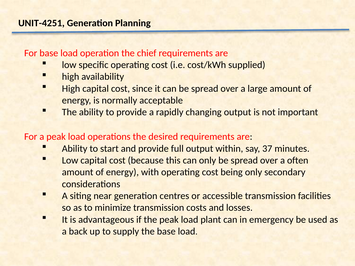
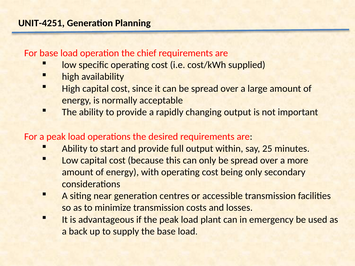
37: 37 -> 25
often: often -> more
